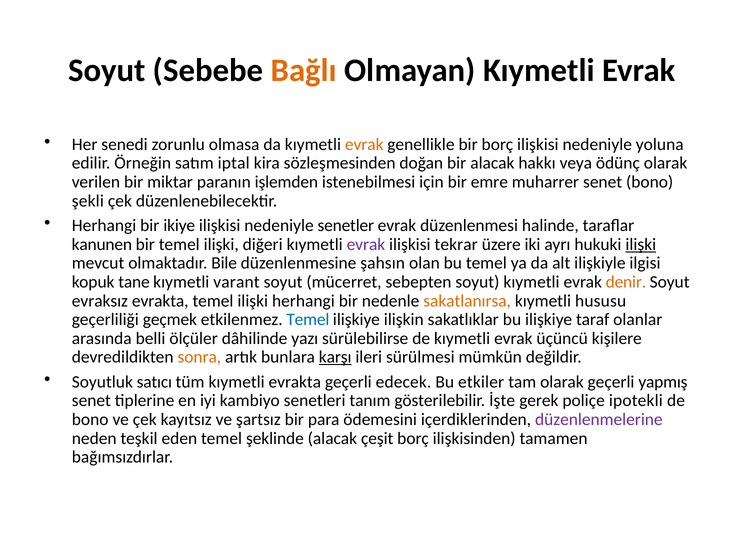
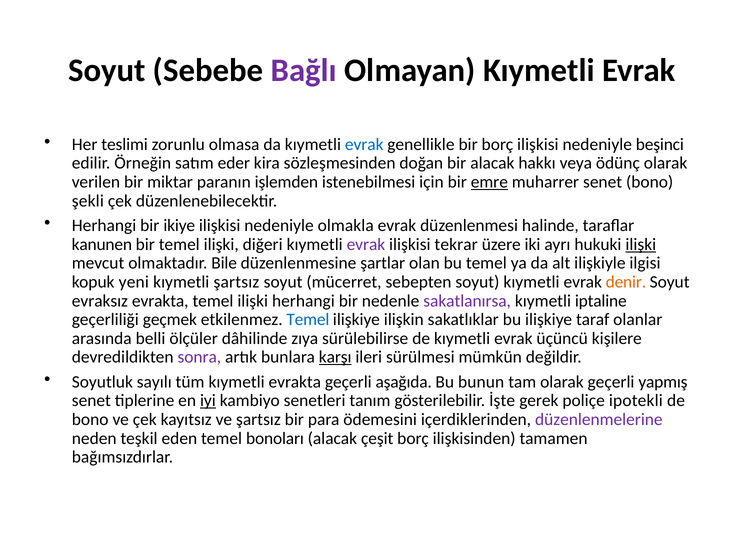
Bağlı colour: orange -> purple
senedi: senedi -> teslimi
evrak at (364, 144) colour: orange -> blue
yoluna: yoluna -> beşinci
iptal: iptal -> eder
emre underline: none -> present
senetler: senetler -> olmakla
şahsın: şahsın -> şartlar
tane: tane -> yeni
kıymetli varant: varant -> şartsız
sakatlanırsa colour: orange -> purple
hususu: hususu -> iptaline
yazı: yazı -> zıya
sonra colour: orange -> purple
satıcı: satıcı -> sayılı
edecek: edecek -> aşağıda
etkiler: etkiler -> bunun
iyi underline: none -> present
şeklinde: şeklinde -> bonoları
